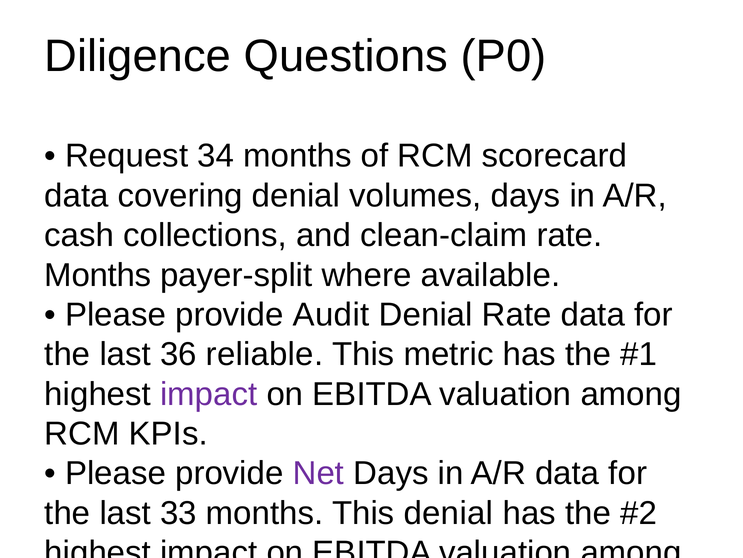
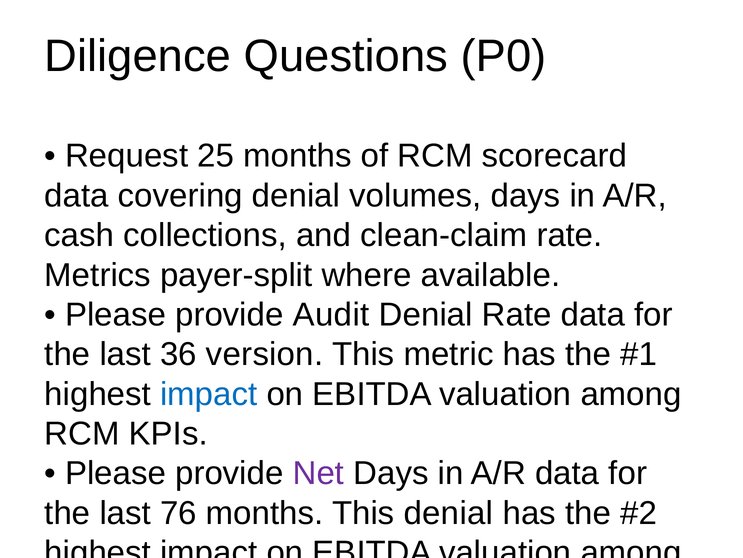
34: 34 -> 25
Months at (98, 275): Months -> Metrics
reliable: reliable -> version
impact at (209, 394) colour: purple -> blue
33: 33 -> 76
